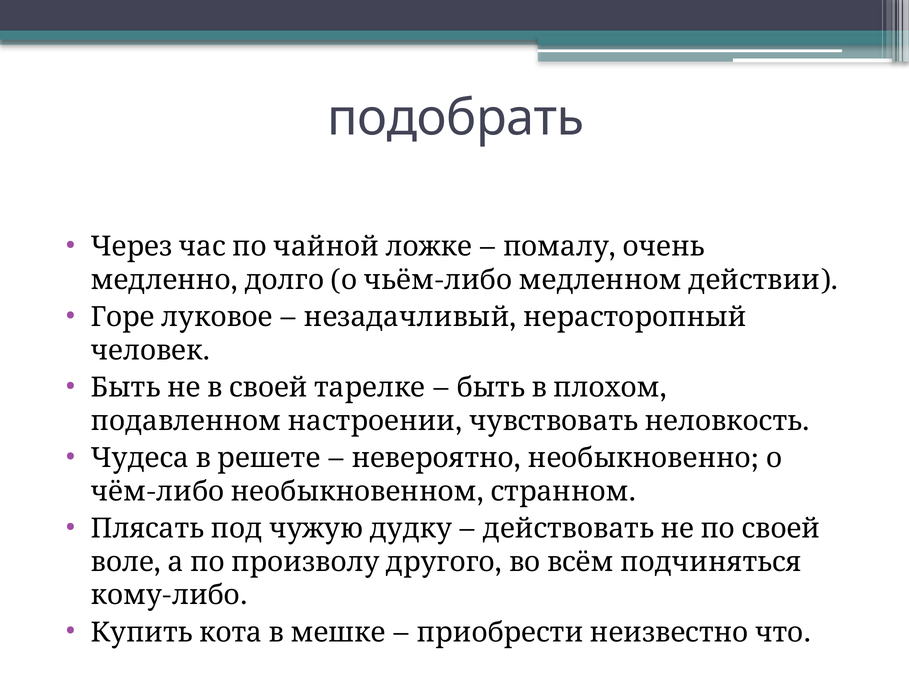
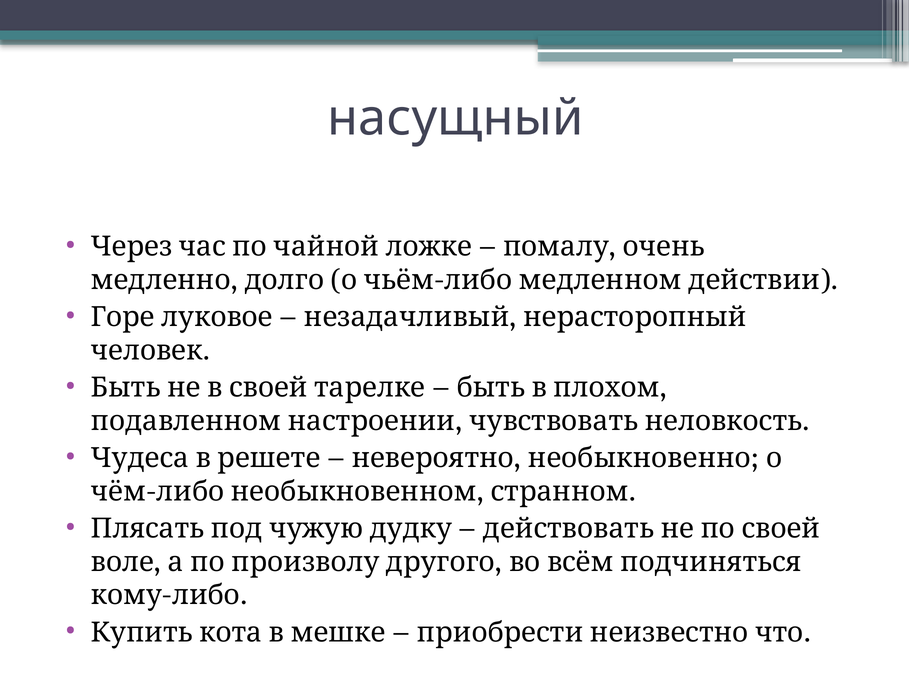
подобрать: подобрать -> насущный
